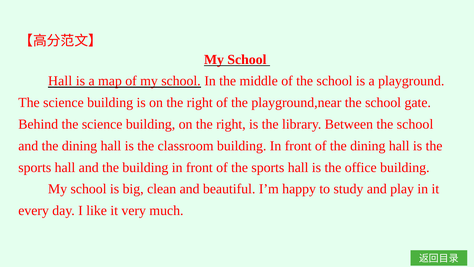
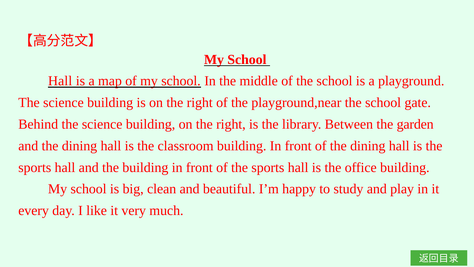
Between the school: school -> garden
